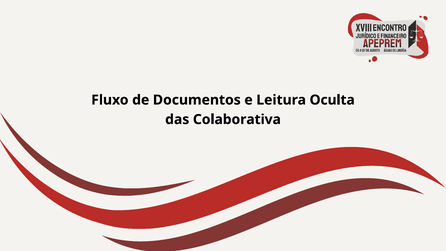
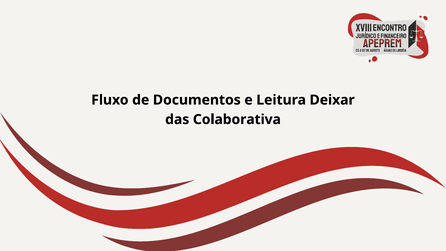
Oculta: Oculta -> Deixar
